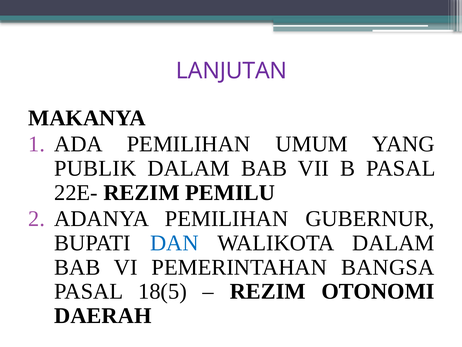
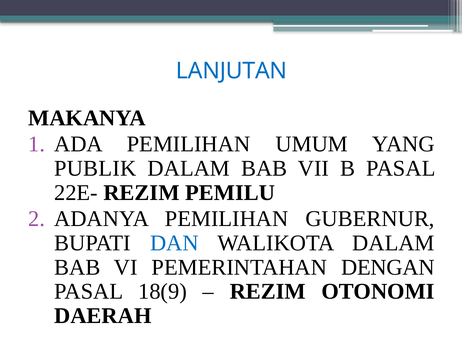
LANJUTAN colour: purple -> blue
BANGSA: BANGSA -> DENGAN
18(5: 18(5 -> 18(9
